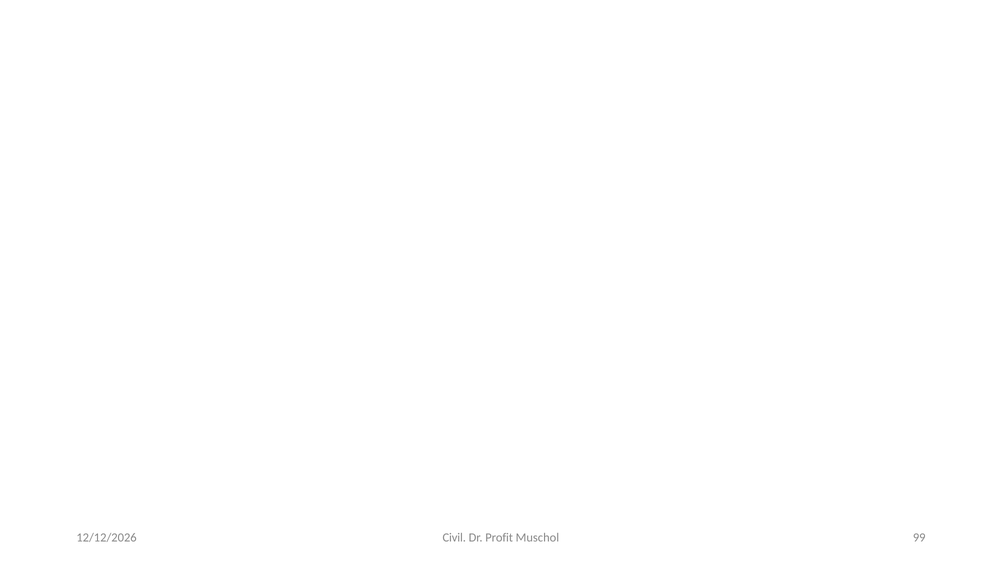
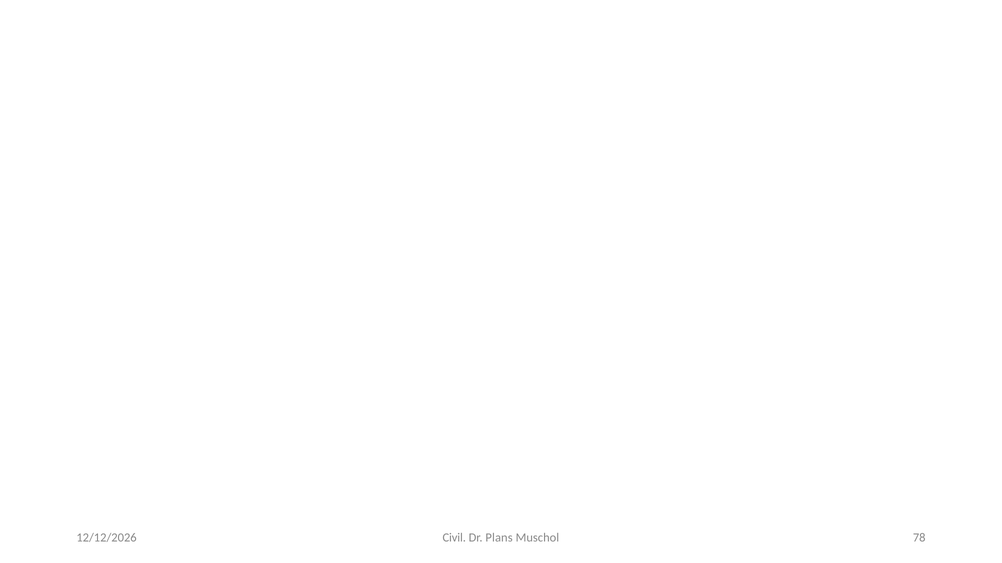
Profit: Profit -> Plans
99: 99 -> 78
